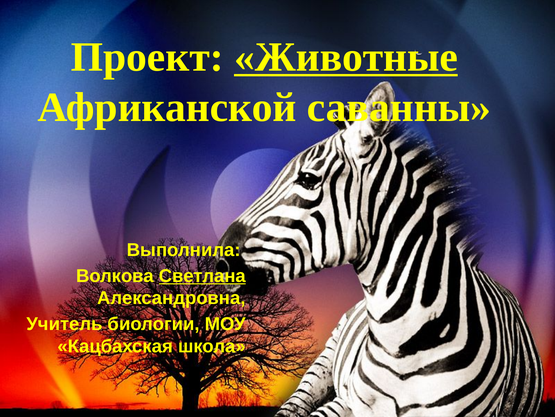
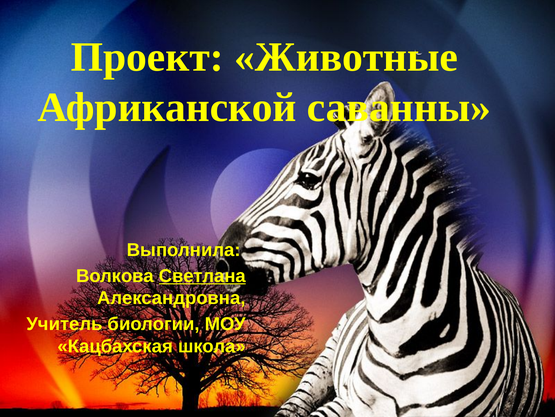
Животные underline: present -> none
